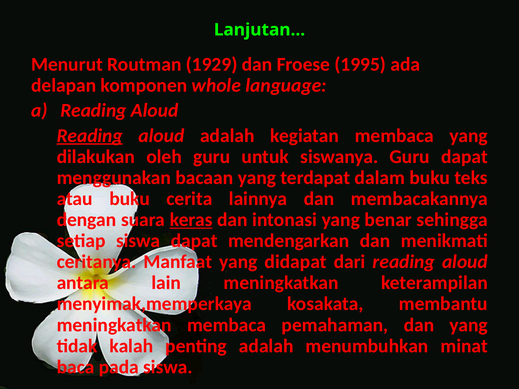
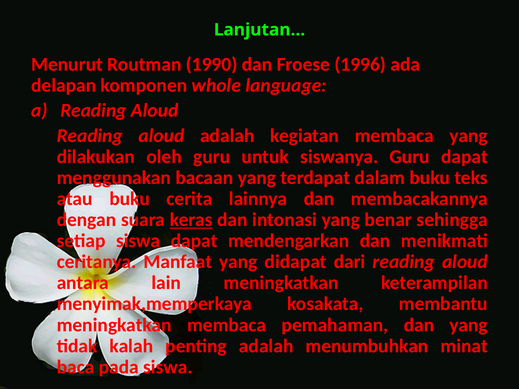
1929: 1929 -> 1990
1995: 1995 -> 1996
Reading at (90, 136) underline: present -> none
